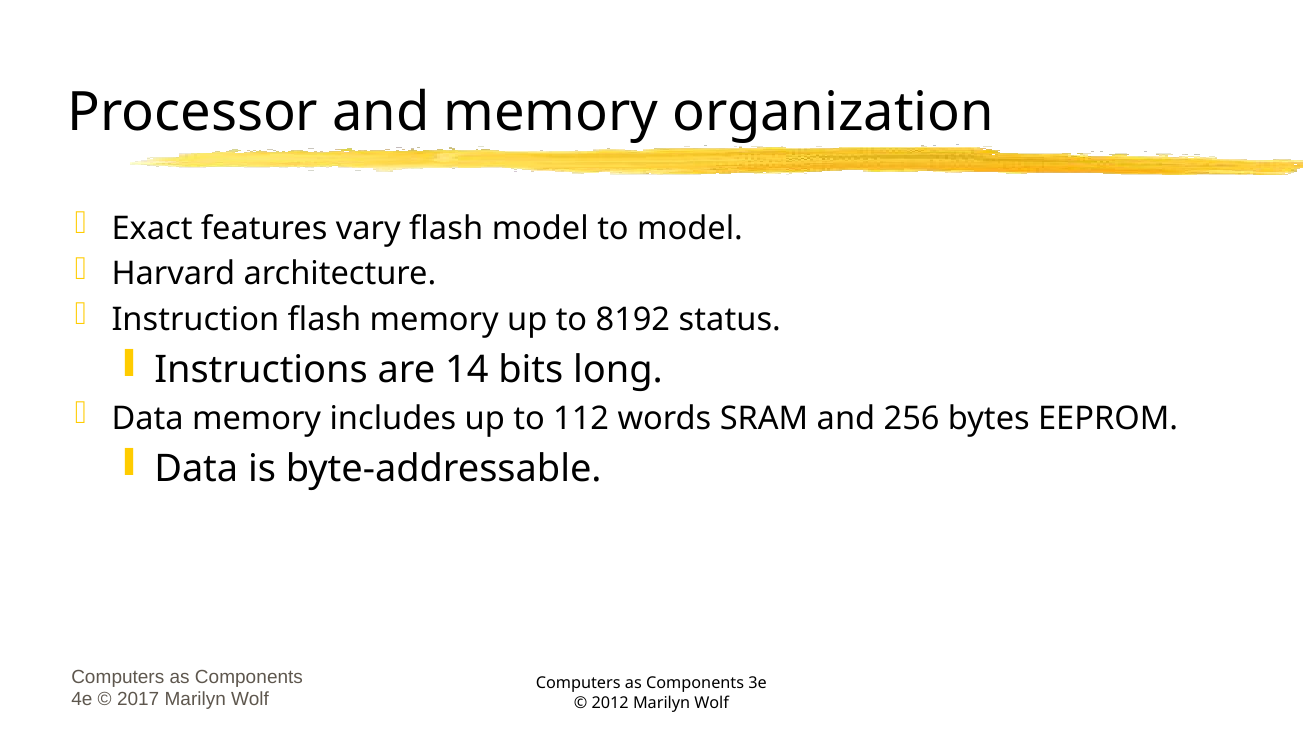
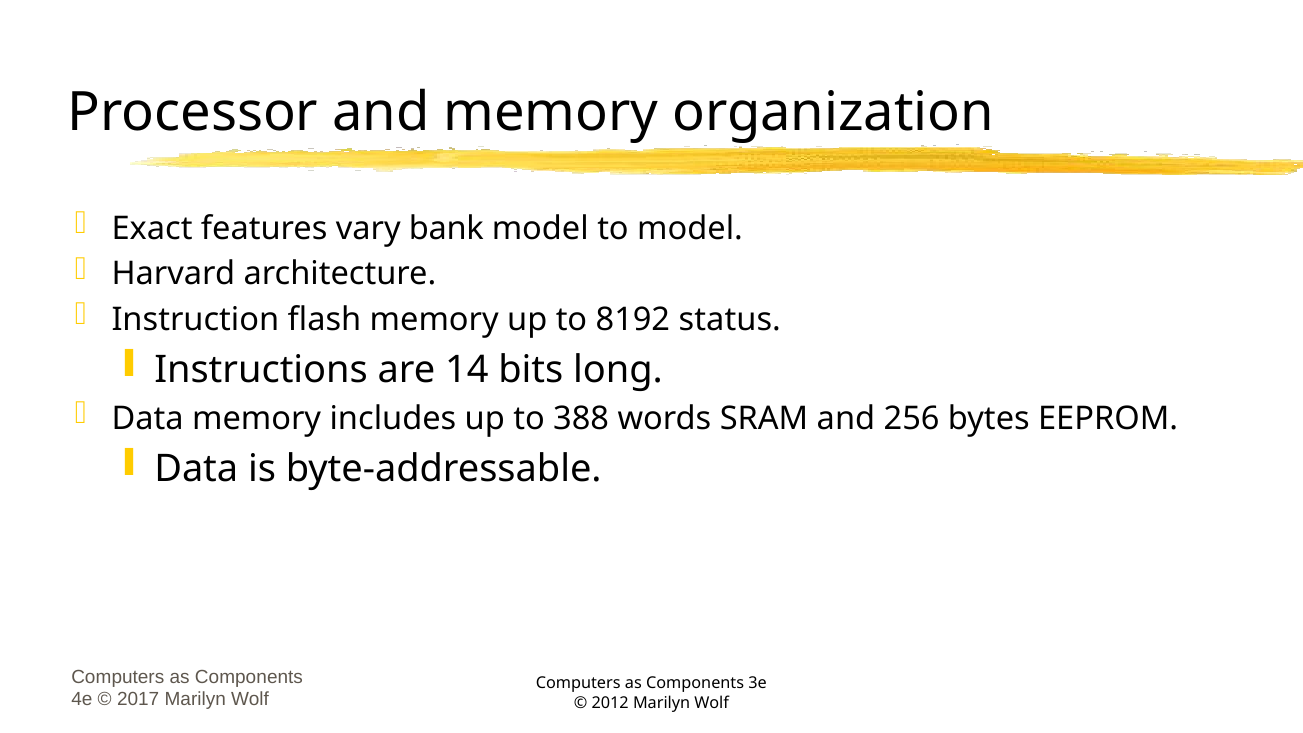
vary flash: flash -> bank
112: 112 -> 388
